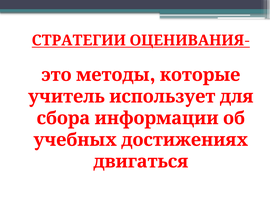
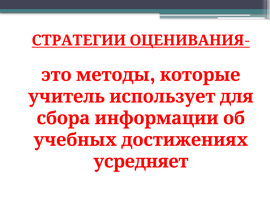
двигаться: двигаться -> усредняет
